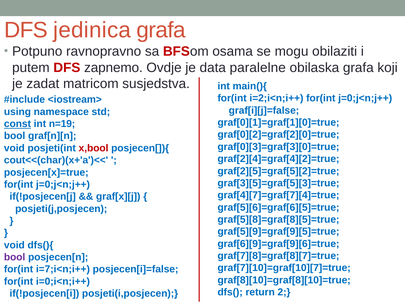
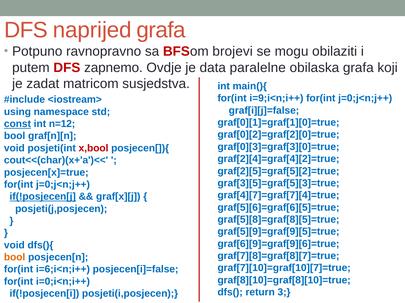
jedinica: jedinica -> naprijed
osama: osama -> brojevi
i=2;i<n;i++: i=2;i<n;i++ -> i=9;i<n;i++
n=19: n=19 -> n=12
if(!posjecen[j underline: none -> present
bool at (15, 258) colour: purple -> orange
i=7;i<n;i++: i=7;i<n;i++ -> i=6;i<n;i++
2: 2 -> 3
